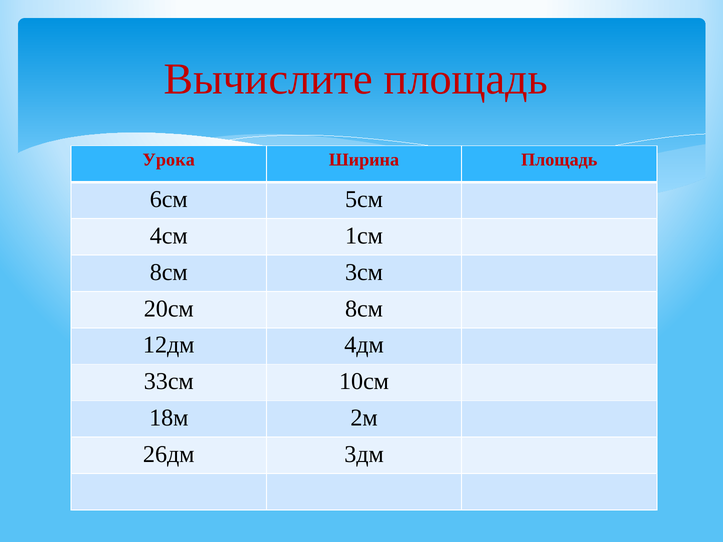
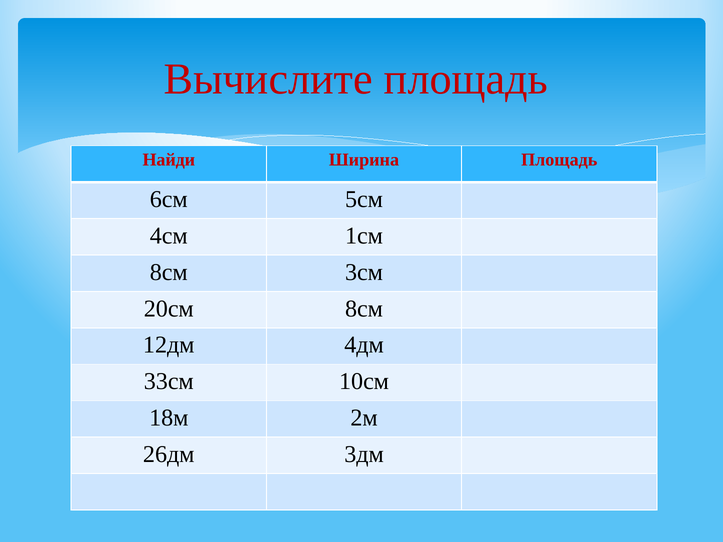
Урока: Урока -> Найди
